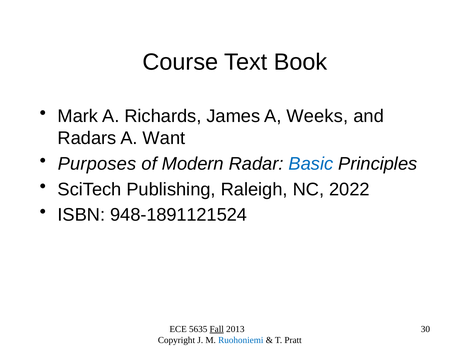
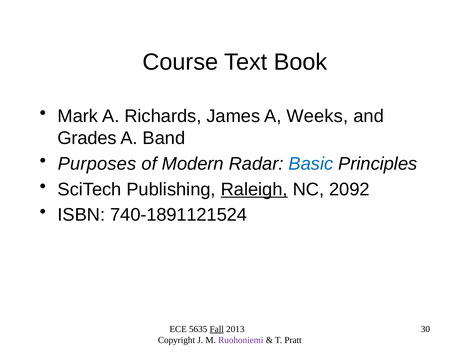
Radars: Radars -> Grades
Want: Want -> Band
Raleigh underline: none -> present
2022: 2022 -> 2092
948-1891121524: 948-1891121524 -> 740-1891121524
Ruohoniemi colour: blue -> purple
